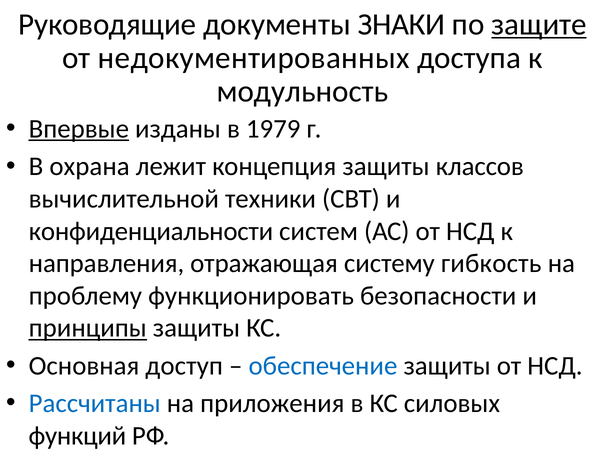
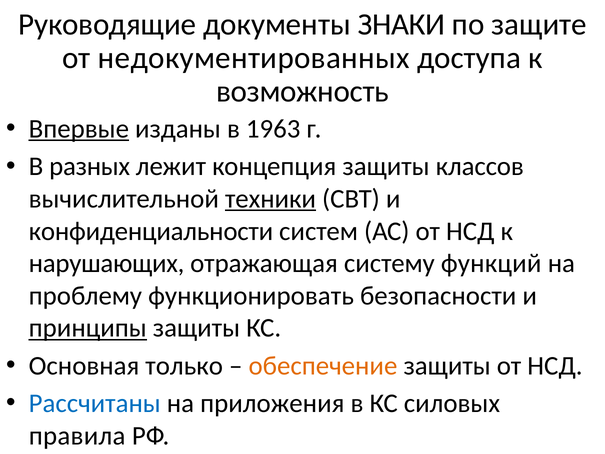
защите underline: present -> none
модульность: модульность -> возможность
1979: 1979 -> 1963
охрана: охрана -> разных
техники underline: none -> present
направления: направления -> нарушающих
гибкость: гибкость -> функций
доступ: доступ -> только
обеспечение colour: blue -> orange
функций: функций -> правила
